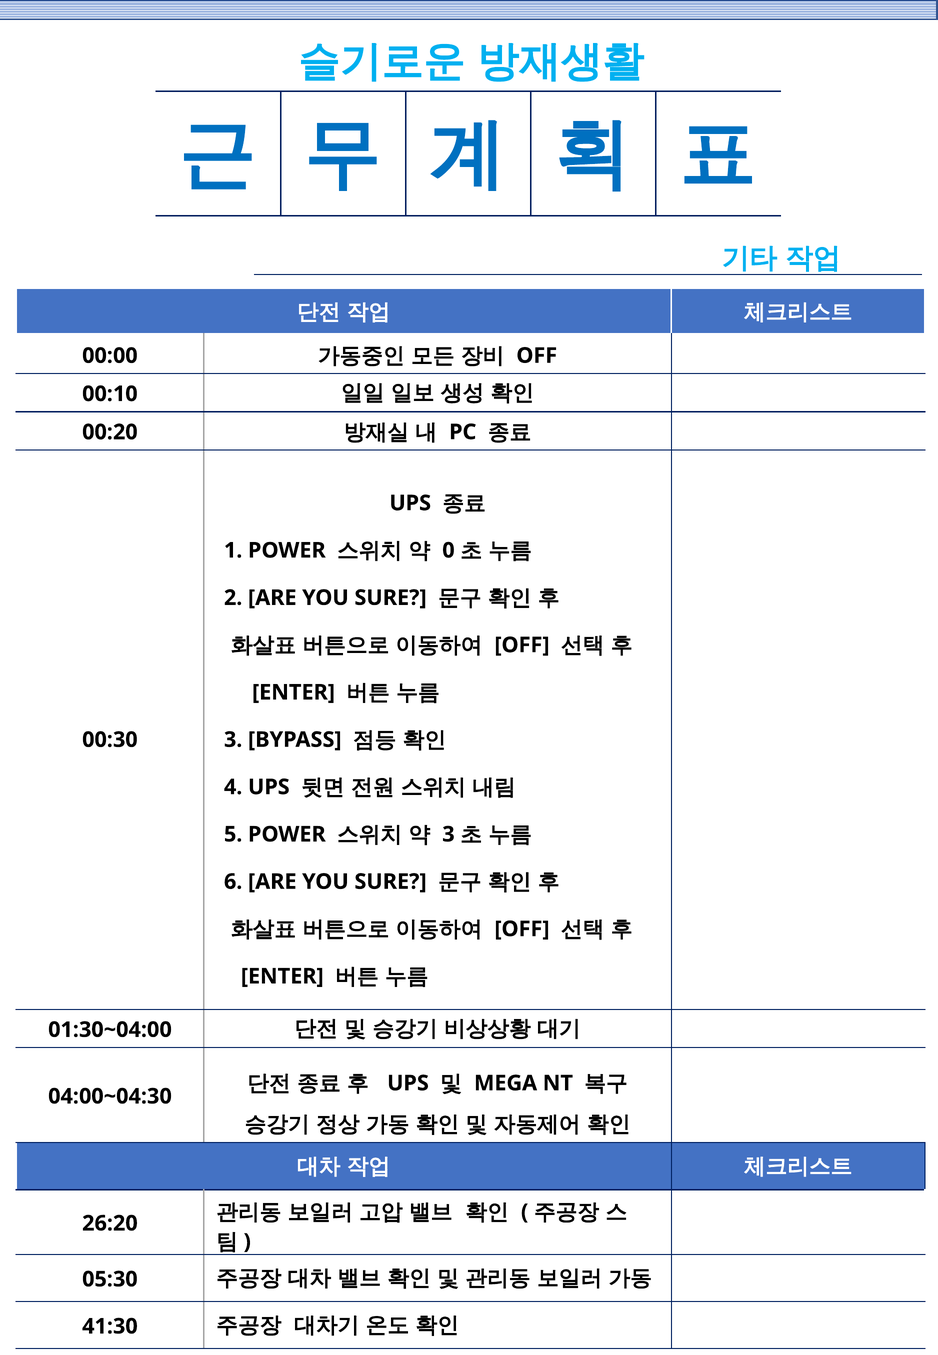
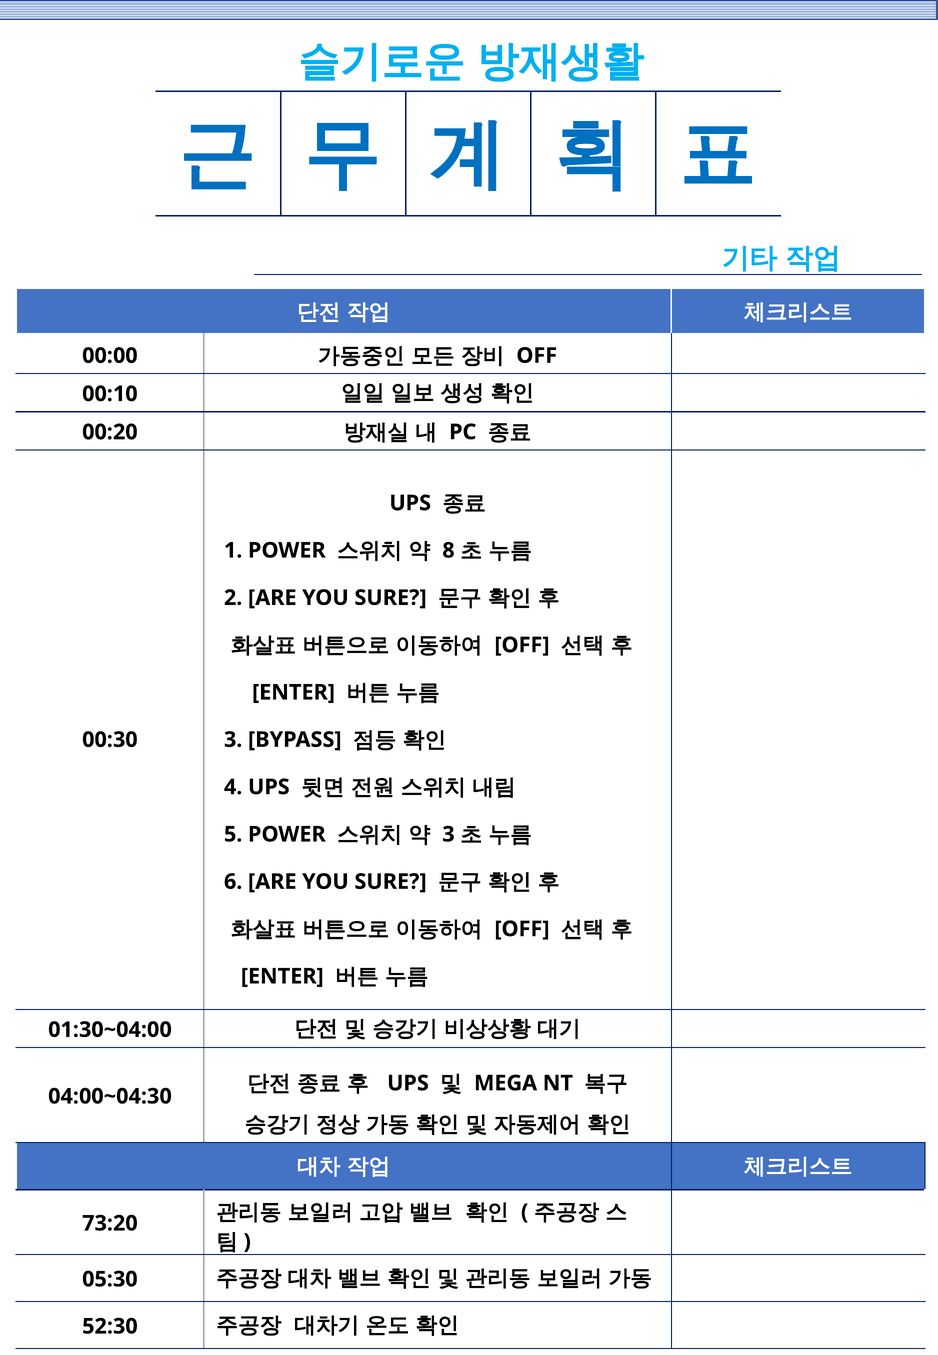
0: 0 -> 8
26:20: 26:20 -> 73:20
41:30: 41:30 -> 52:30
